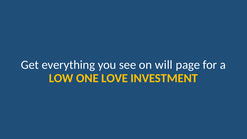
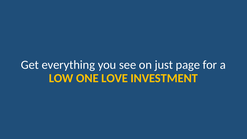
will: will -> just
